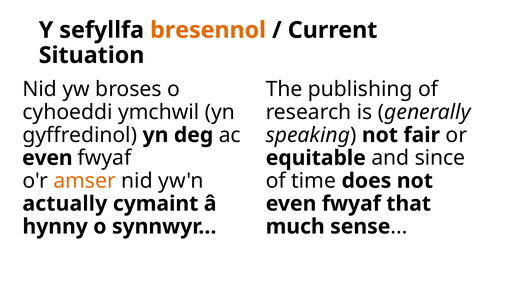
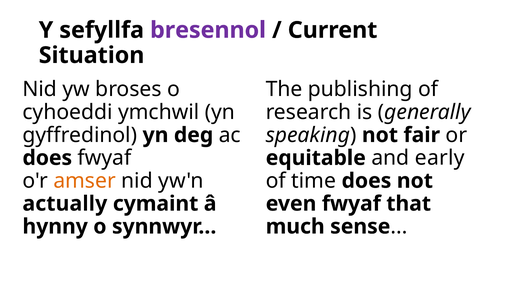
bresennol colour: orange -> purple
even at (47, 158): even -> does
since: since -> early
